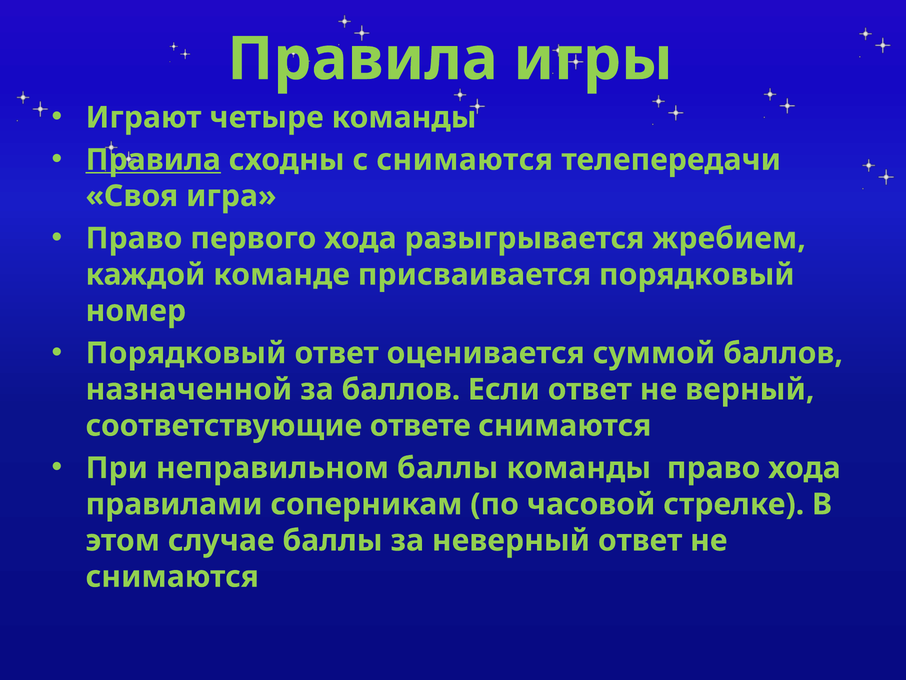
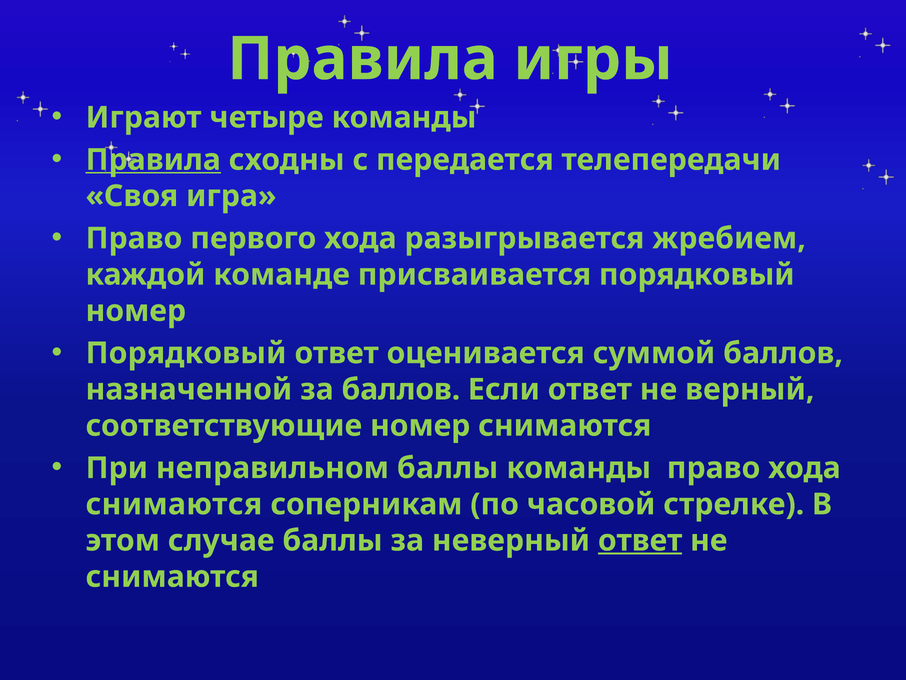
с снимаются: снимаются -> передается
соответствующие ответе: ответе -> номер
правилами at (174, 504): правилами -> снимаются
ответ at (640, 540) underline: none -> present
